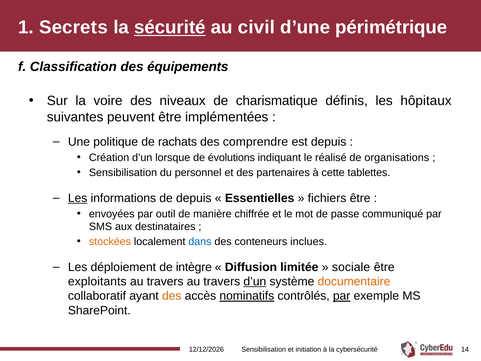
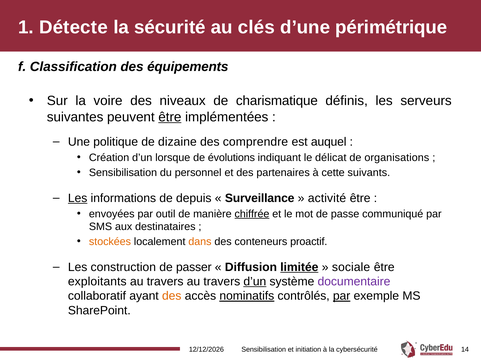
Secrets: Secrets -> Détecte
sécurité underline: present -> none
civil: civil -> clés
hôpitaux: hôpitaux -> serveurs
être at (170, 117) underline: none -> present
rachats: rachats -> dizaine
est depuis: depuis -> auquel
réalisé: réalisé -> délicat
tablettes: tablettes -> suivants
Essentielles: Essentielles -> Surveillance
fichiers: fichiers -> activité
chiffrée underline: none -> present
dans colour: blue -> orange
inclues: inclues -> proactif
déploiement: déploiement -> construction
intègre: intègre -> passer
limitée underline: none -> present
documentaire colour: orange -> purple
